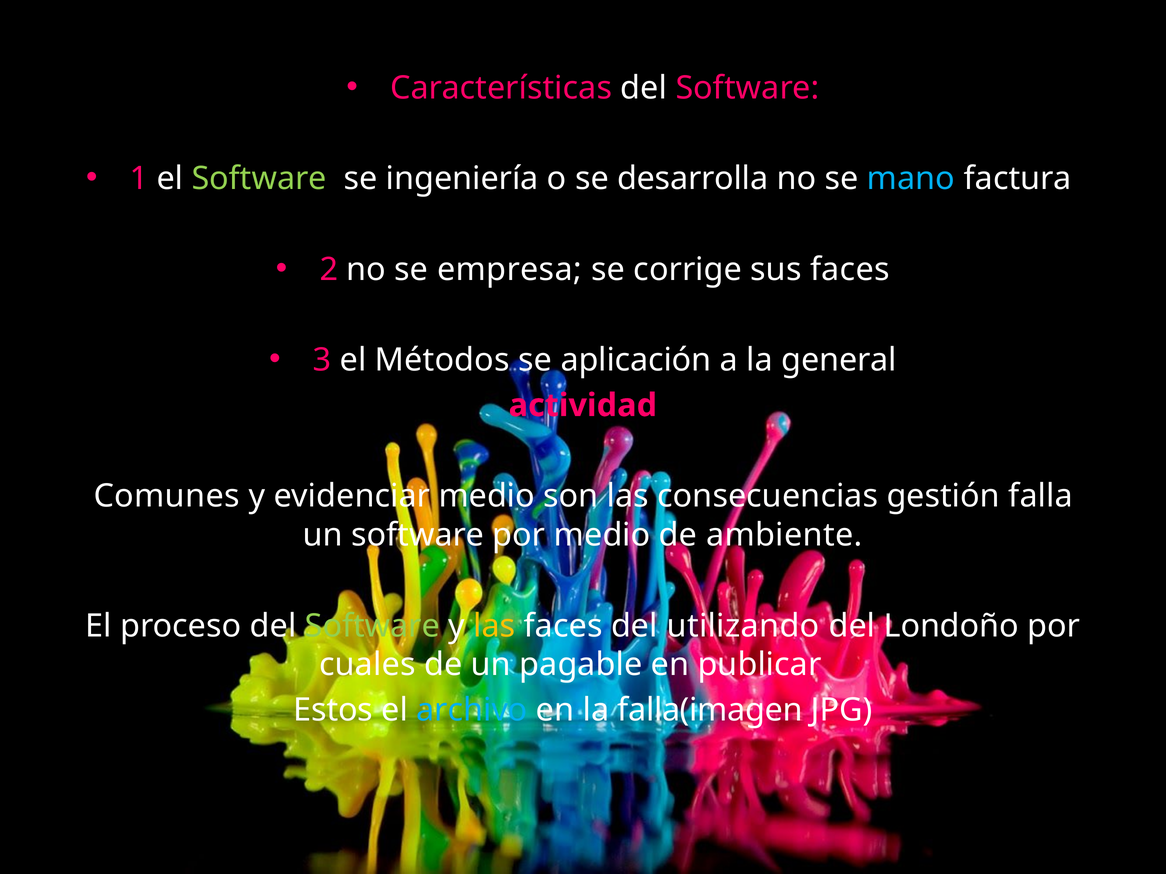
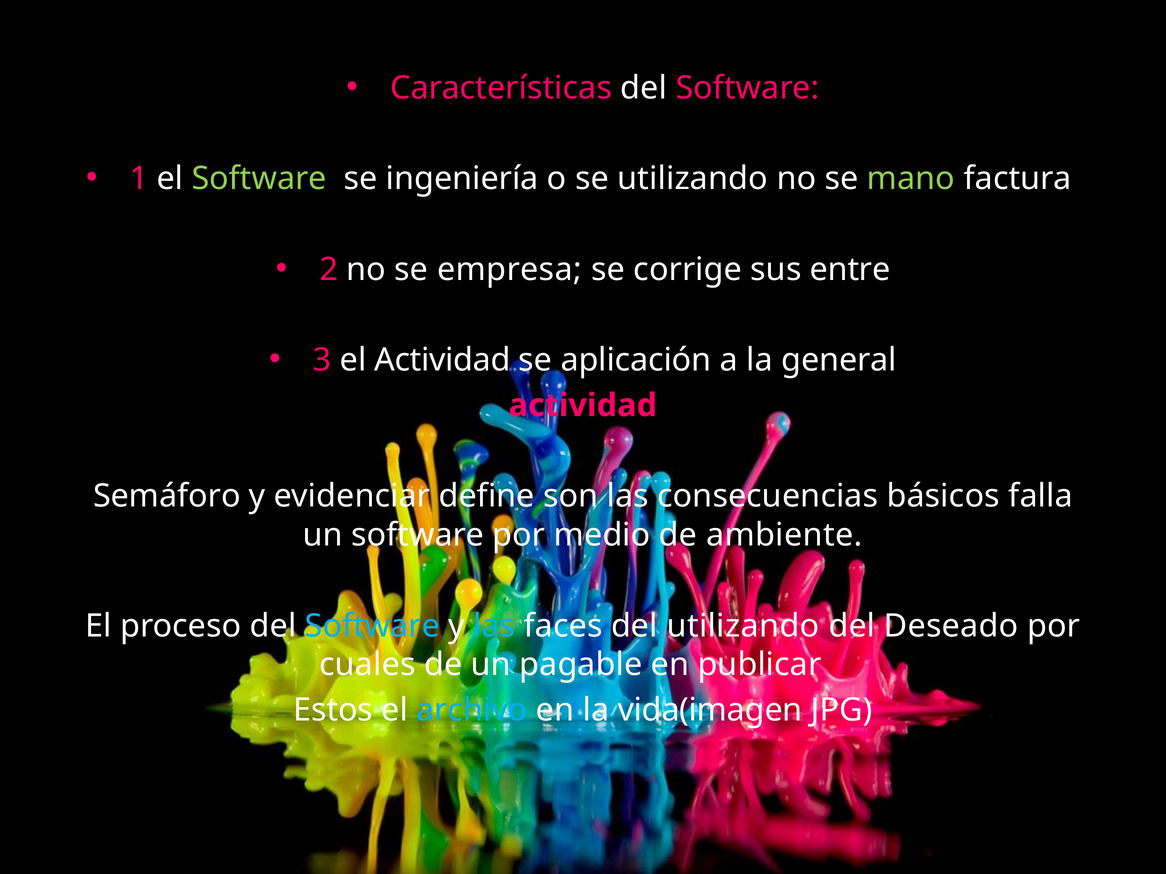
se desarrolla: desarrolla -> utilizando
mano colour: light blue -> light green
sus faces: faces -> entre
el Métodos: Métodos -> Actividad
Comunes: Comunes -> Semáforo
evidenciar medio: medio -> define
gestión: gestión -> básicos
Software at (372, 626) colour: light green -> light blue
las at (494, 626) colour: yellow -> light blue
Londoño: Londoño -> Deseado
falla(imagen: falla(imagen -> vida(imagen
